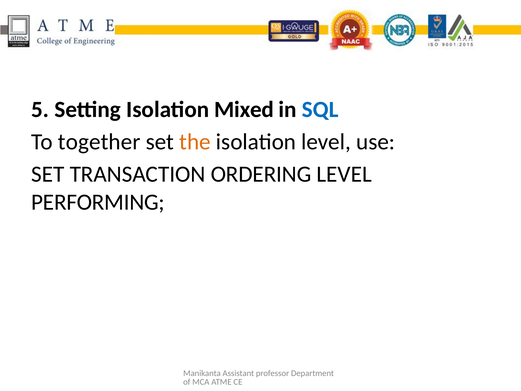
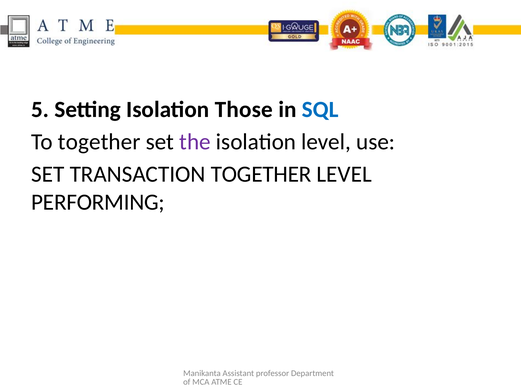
Mixed: Mixed -> Those
the colour: orange -> purple
TRANSACTION ORDERING: ORDERING -> TOGETHER
